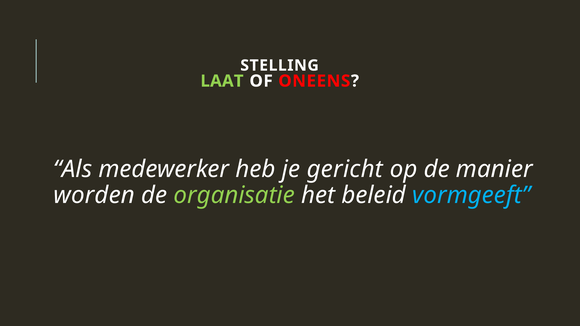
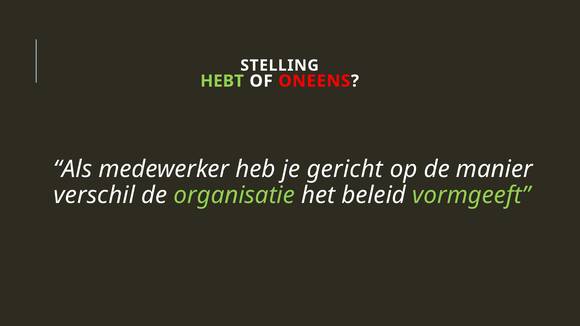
LAAT: LAAT -> HEBT
worden: worden -> verschil
vormgeeft colour: light blue -> light green
